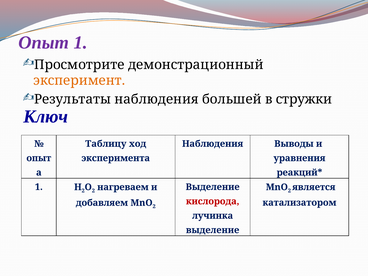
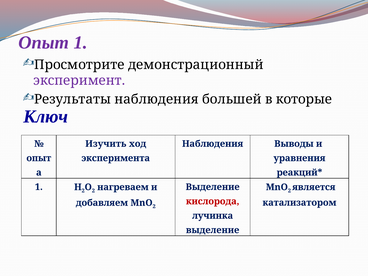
эксперимент colour: orange -> purple
стружки: стружки -> которые
Таблицу: Таблицу -> Изучить
